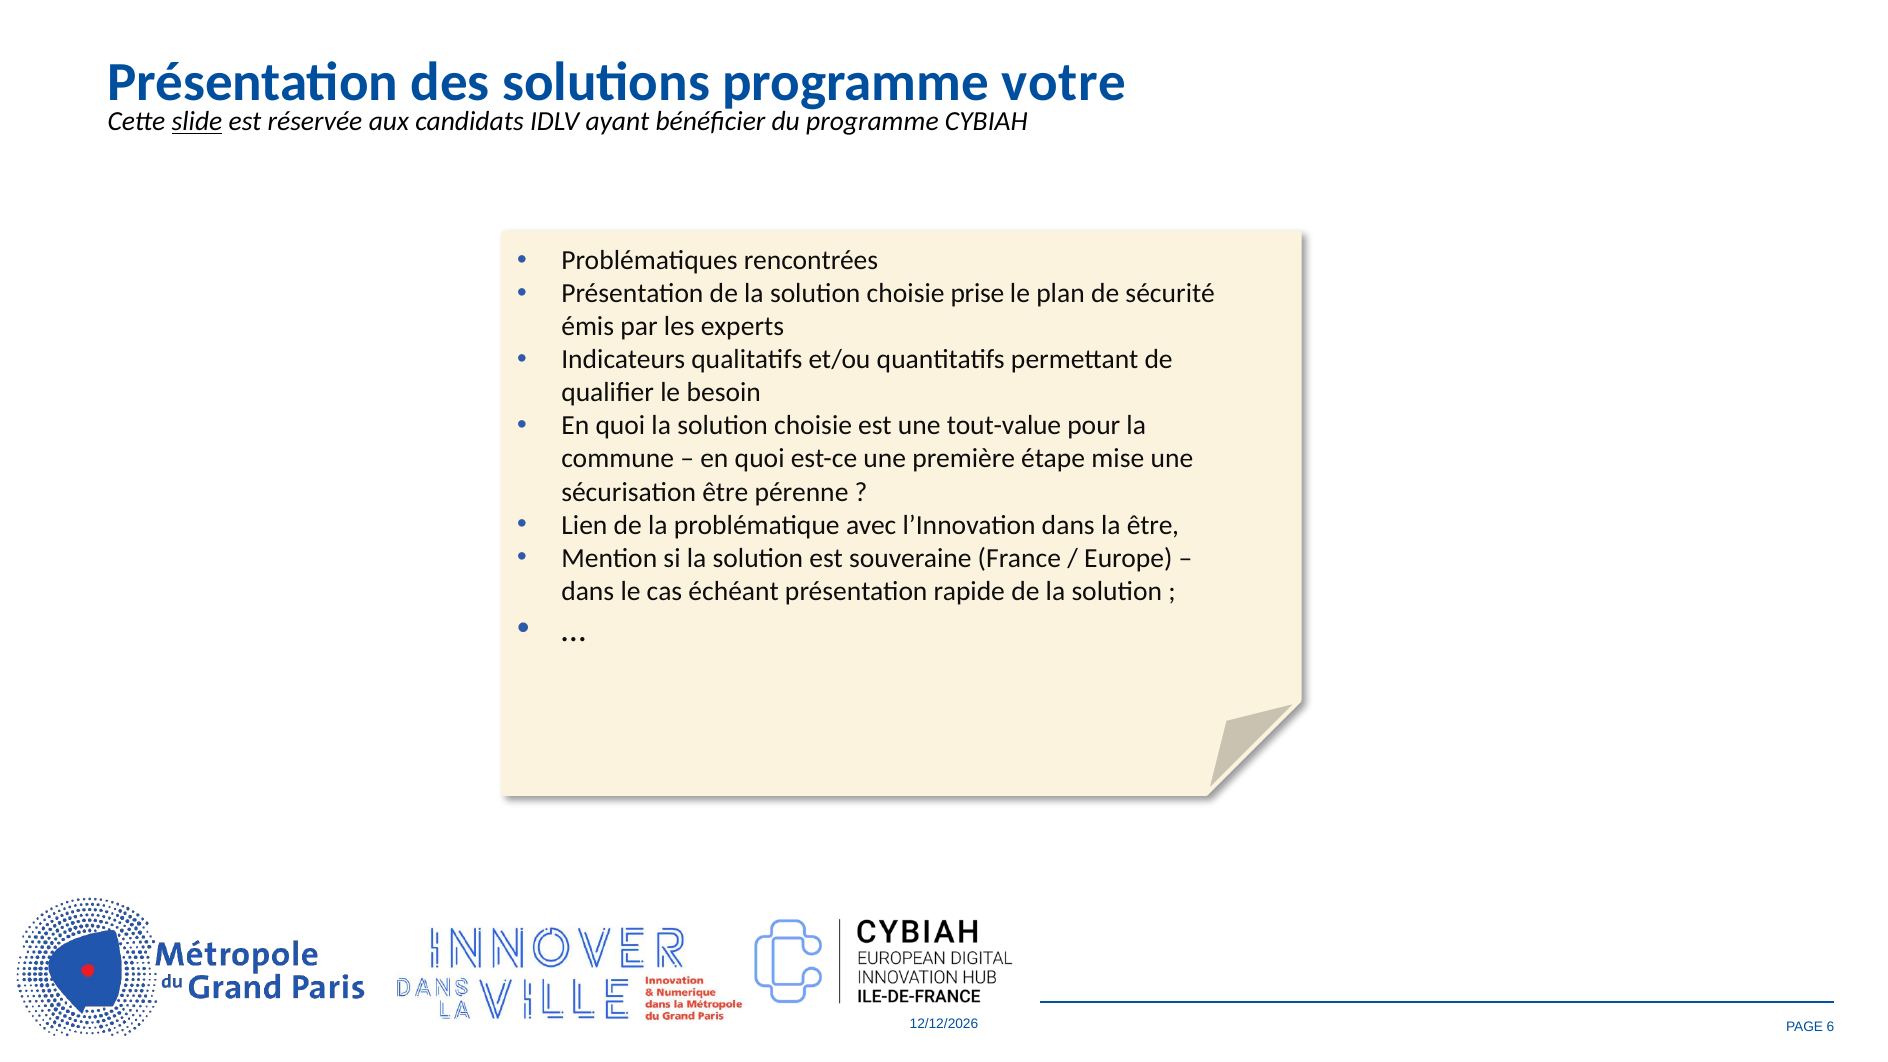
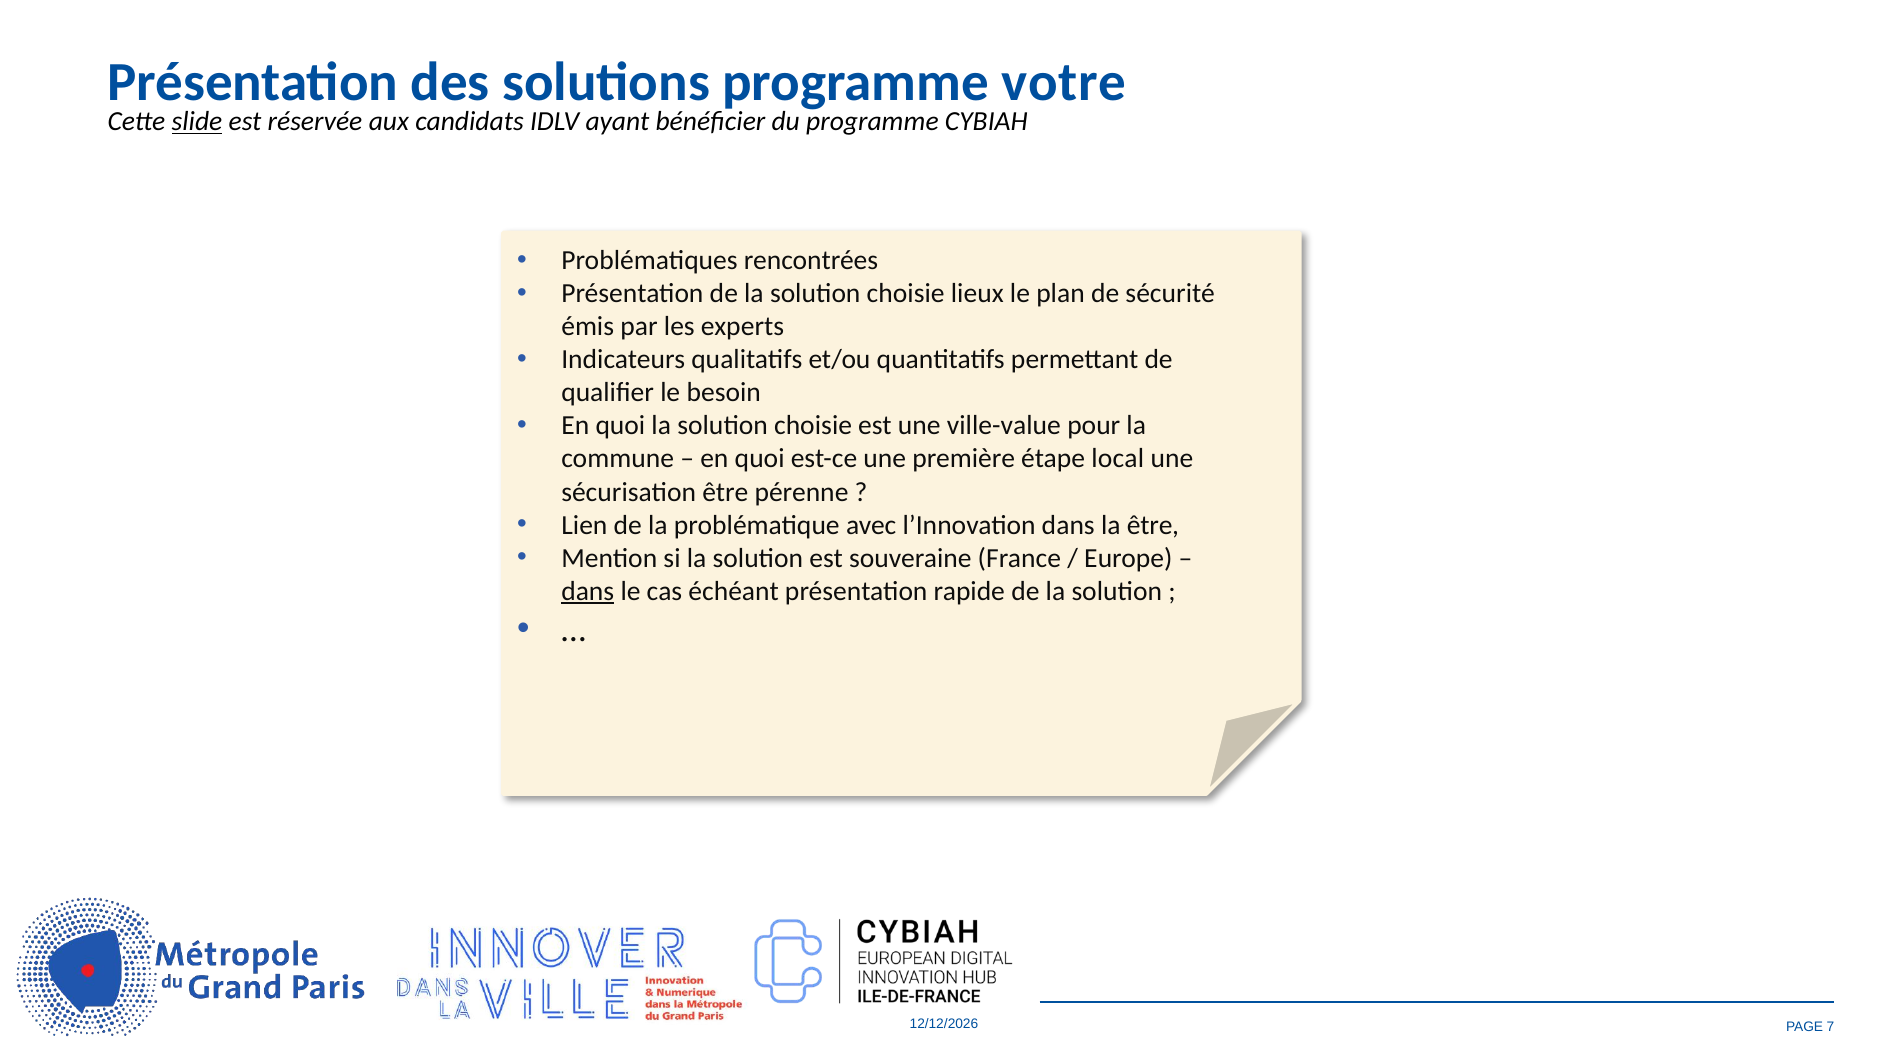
prise: prise -> lieux
tout-value: tout-value -> ville-value
mise: mise -> local
dans at (588, 591) underline: none -> present
6: 6 -> 7
